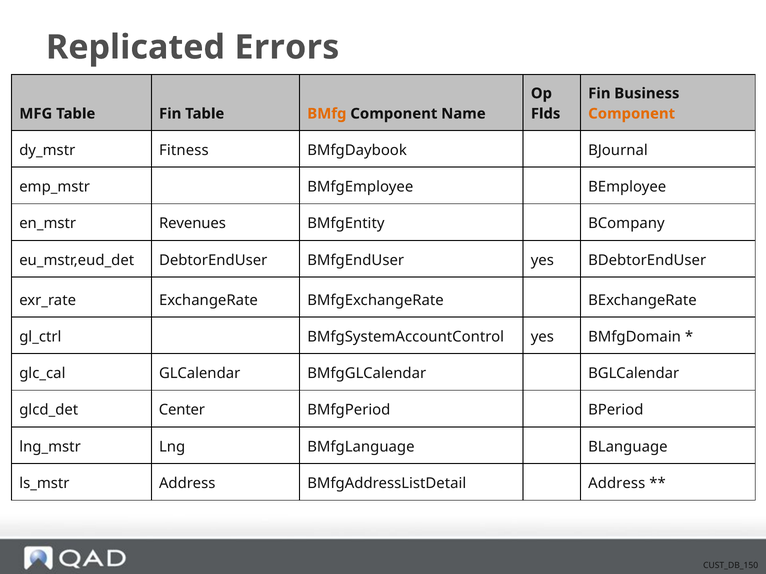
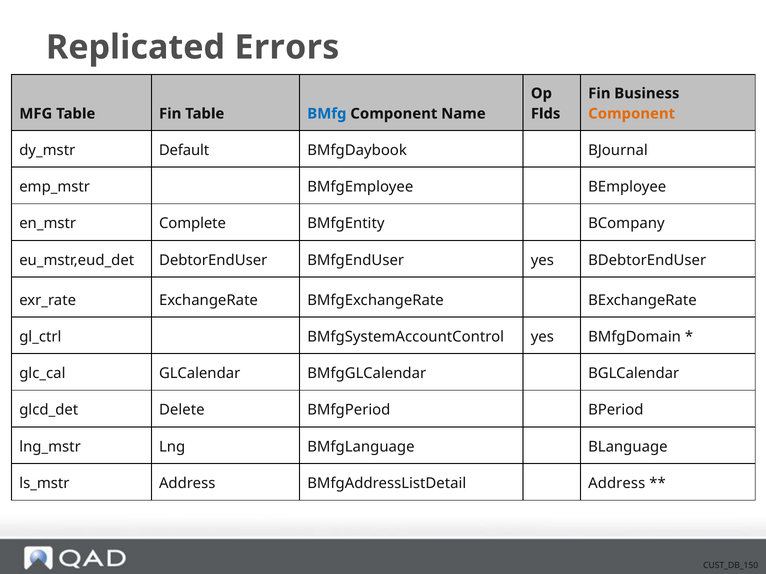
BMfg colour: orange -> blue
Fitness: Fitness -> Default
Revenues: Revenues -> Complete
Center: Center -> Delete
